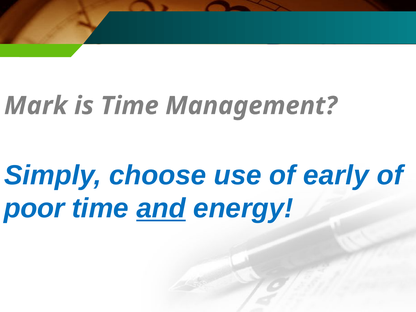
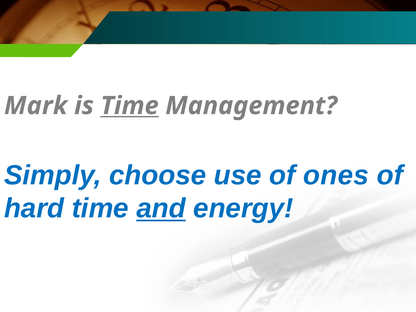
Time at (130, 106) underline: none -> present
early: early -> ones
poor: poor -> hard
